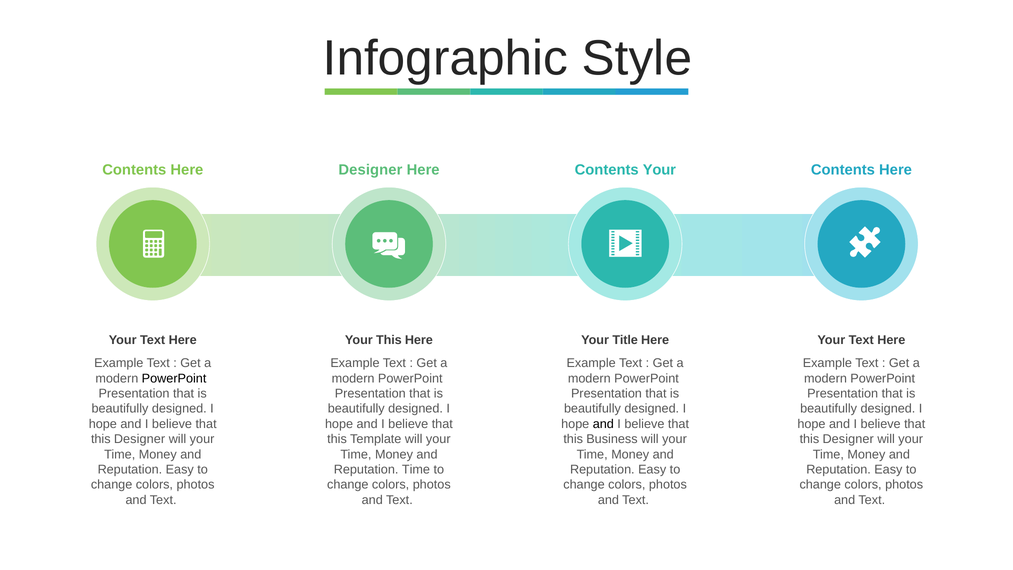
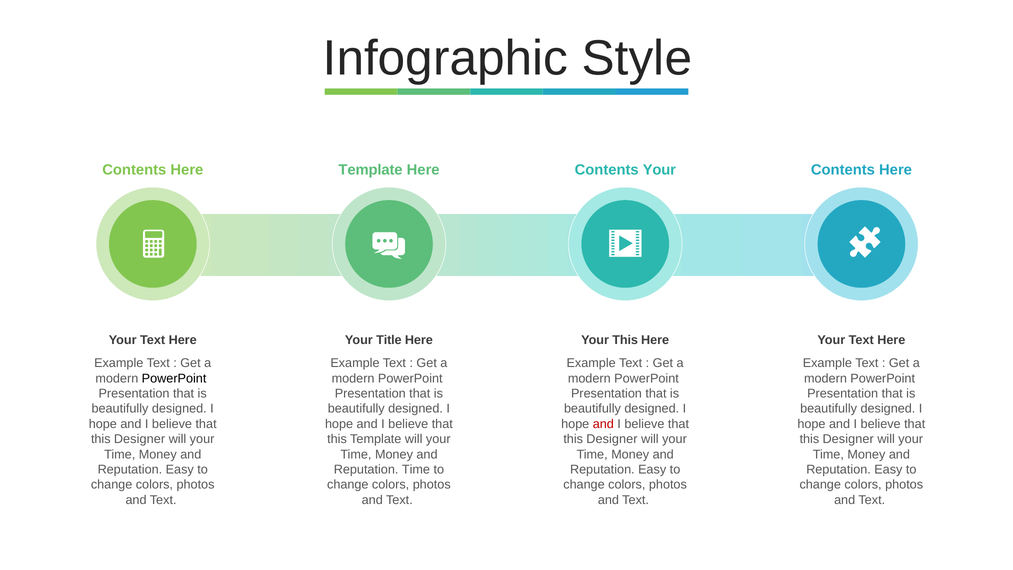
Here Designer: Designer -> Template
Your This: This -> Title
Your Title: Title -> This
and at (603, 424) colour: black -> red
Business at (612, 439): Business -> Designer
